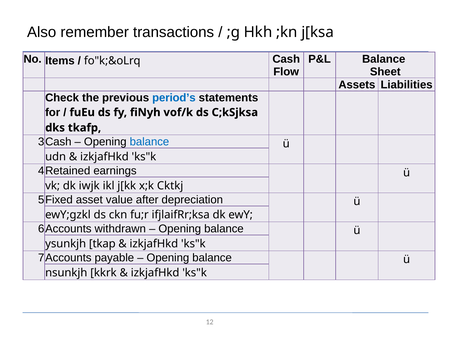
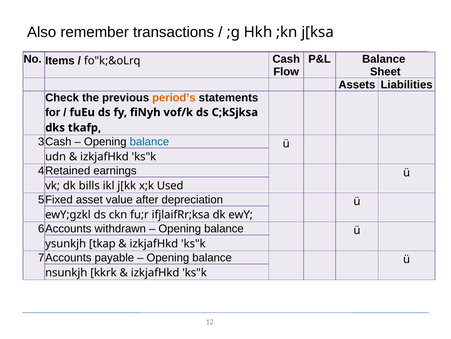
period’s colour: blue -> orange
iwjk: iwjk -> bills
Cktkj: Cktkj -> Used
